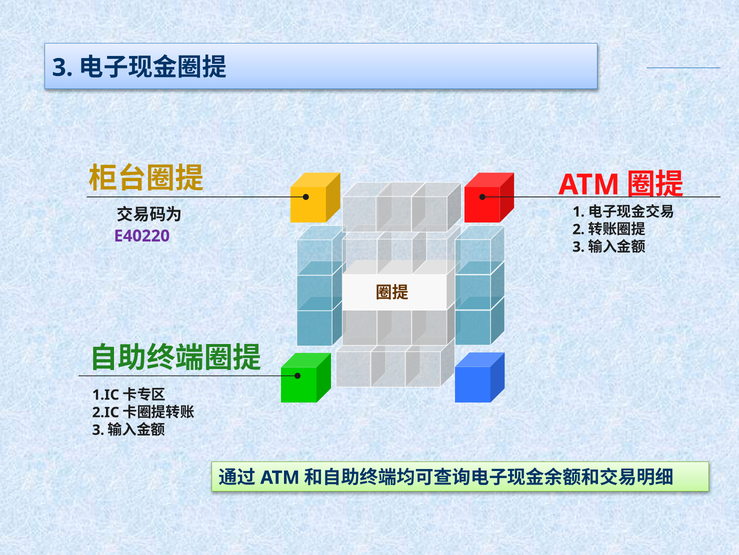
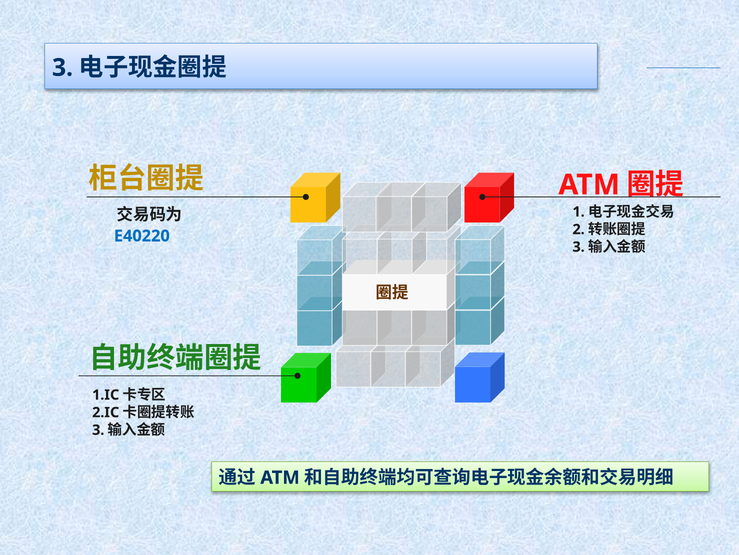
E40220 colour: purple -> blue
